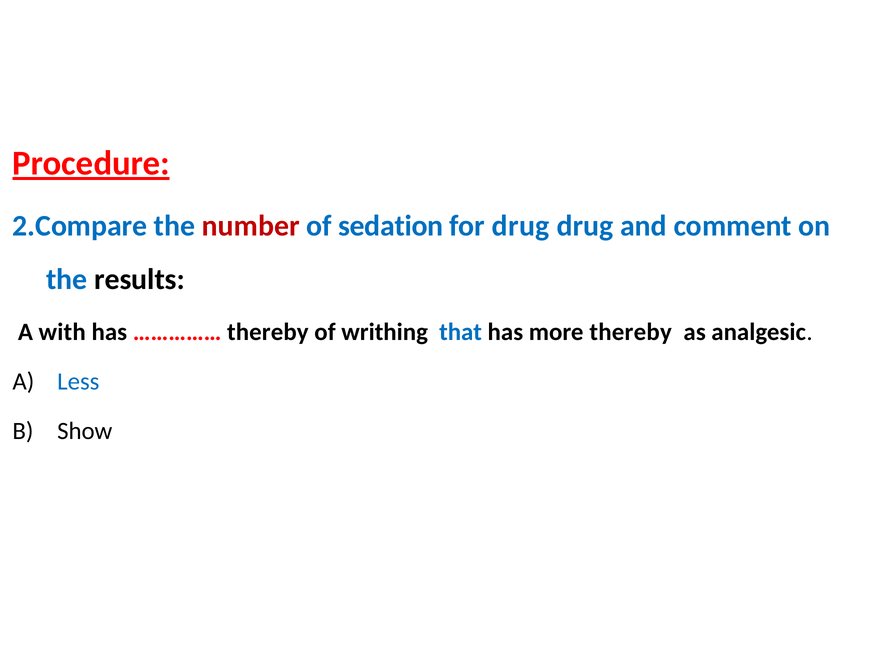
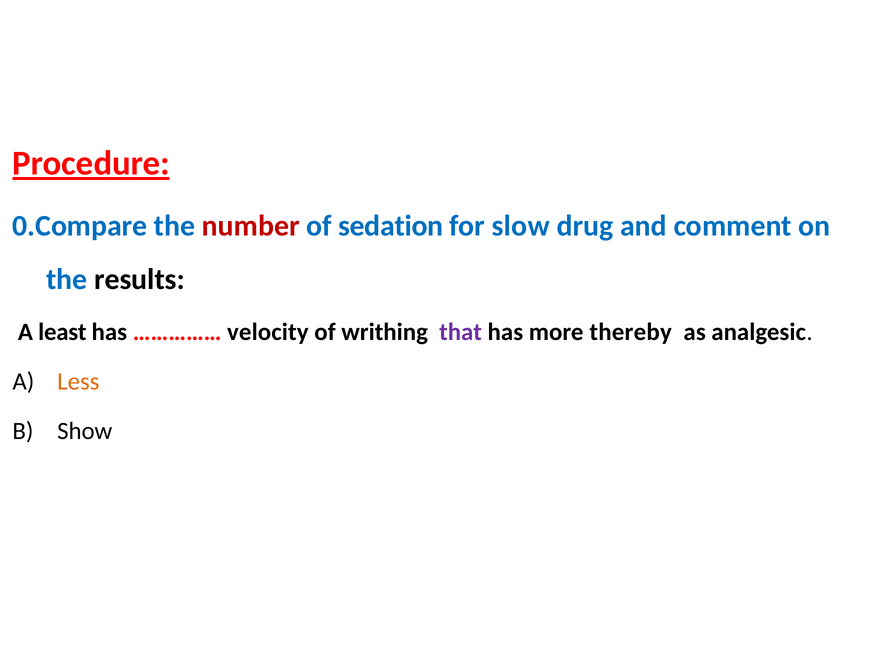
2.Compare: 2.Compare -> 0.Compare
for drug: drug -> slow
with: with -> least
thereby at (268, 332): thereby -> velocity
that colour: blue -> purple
Less colour: blue -> orange
